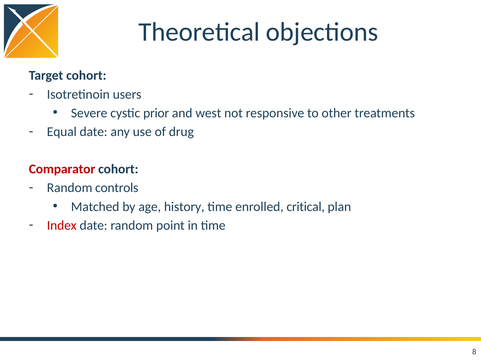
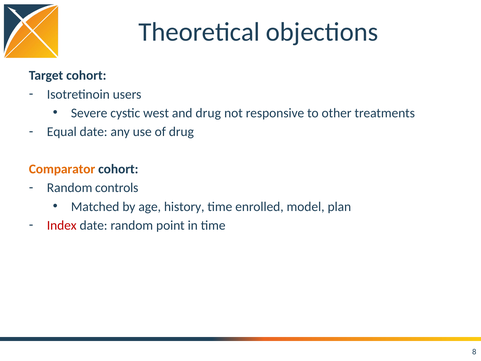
prior: prior -> west
and west: west -> drug
Comparator colour: red -> orange
critical: critical -> model
